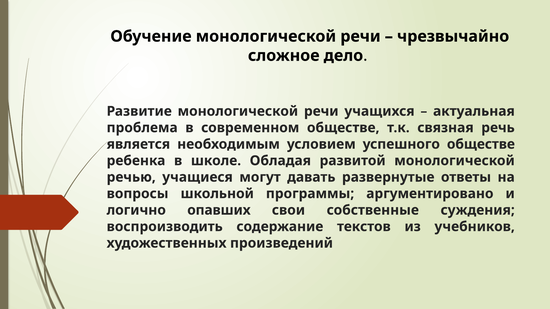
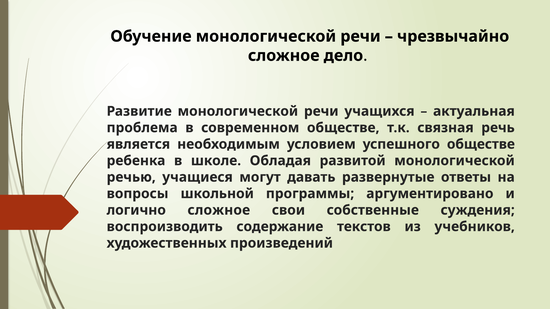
логично опавших: опавших -> сложное
